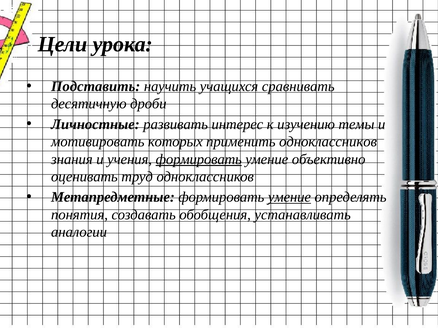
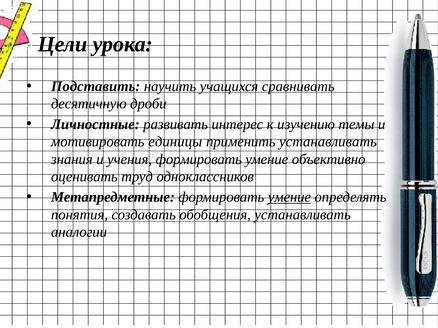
которых: которых -> единицы
применить одноклассников: одноклассников -> устанавливать
формировать at (199, 159) underline: present -> none
